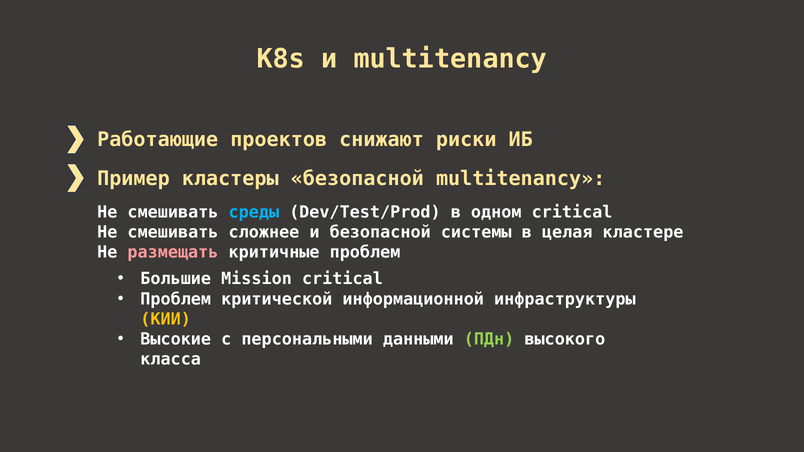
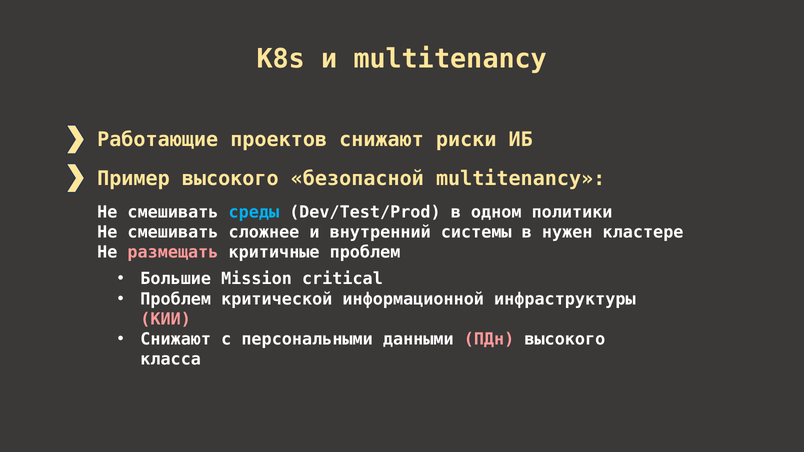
Пример кластеры: кластеры -> высокого
одном critical: critical -> политики
и безопасной: безопасной -> внутренний
целая: целая -> нужен
КИИ colour: yellow -> pink
Высокие at (176, 339): Высокие -> Снижают
ПДн colour: light green -> pink
